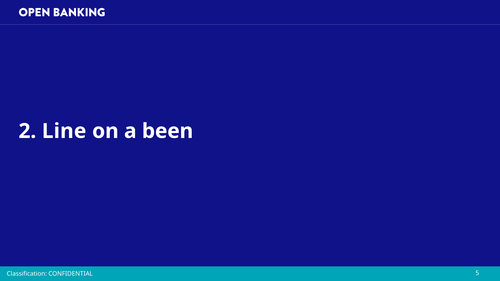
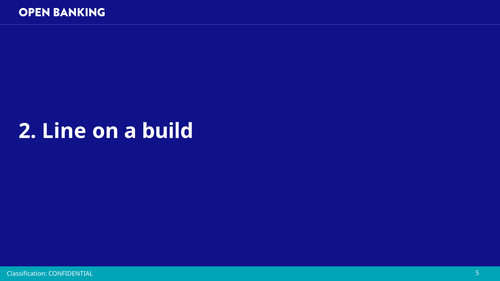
been: been -> build
